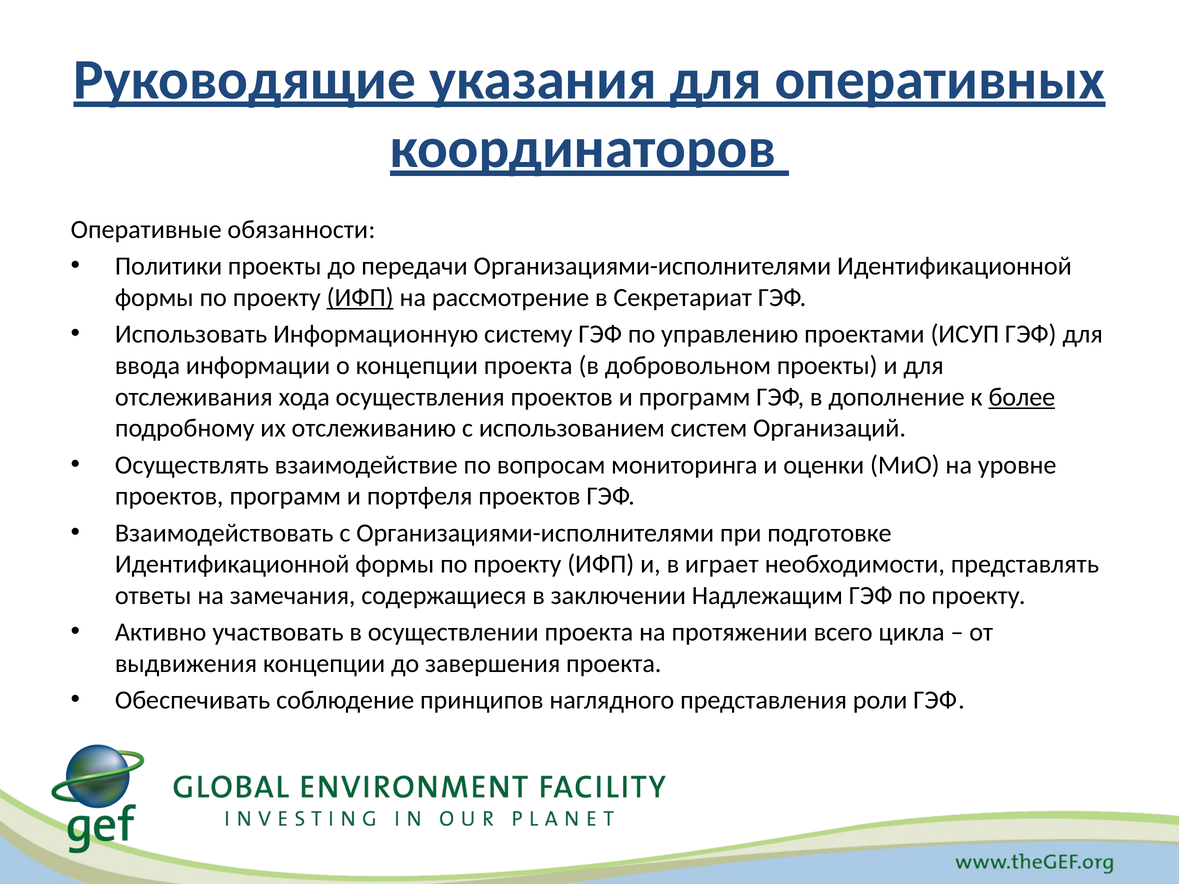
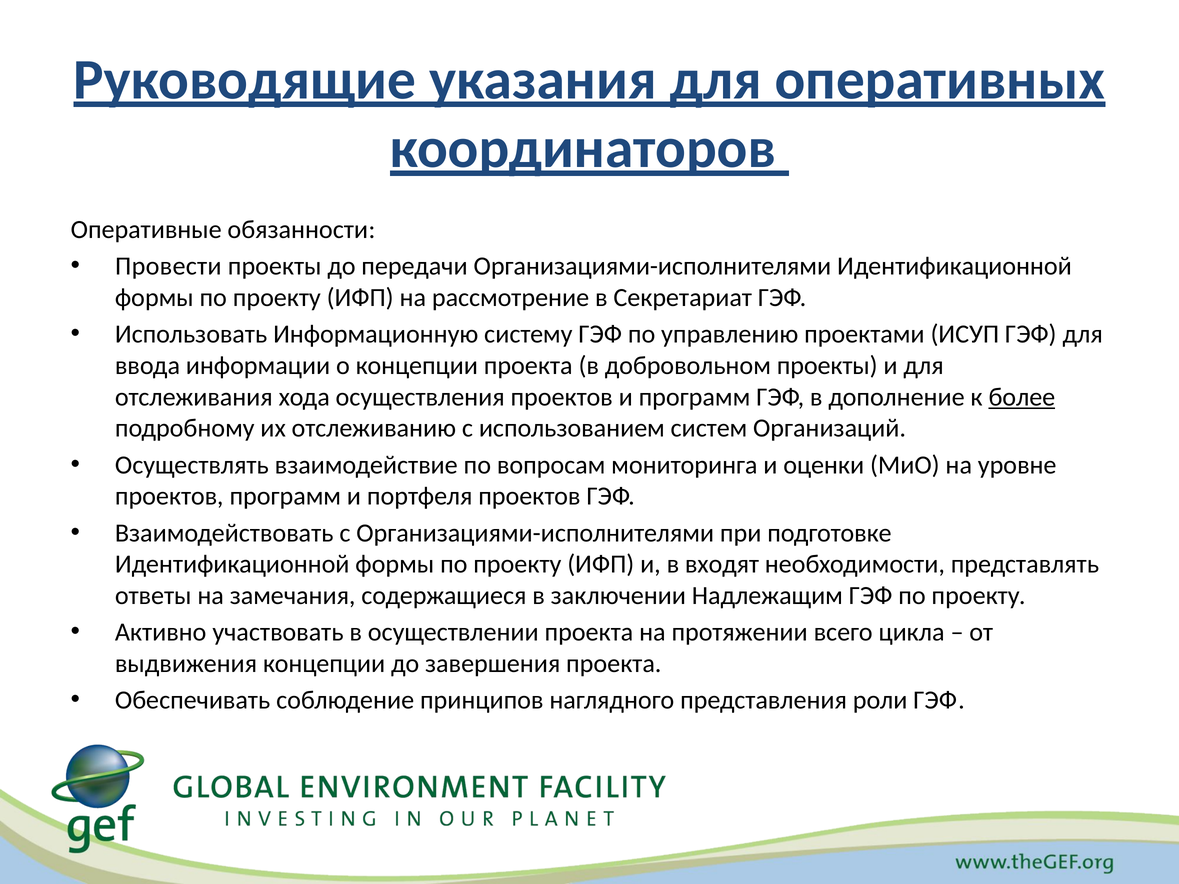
Политики: Политики -> Провести
ИФП at (360, 298) underline: present -> none
играет: играет -> входят
